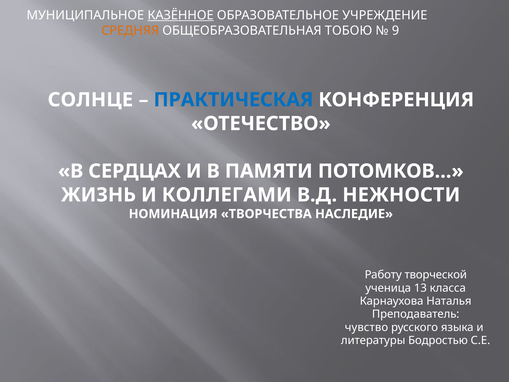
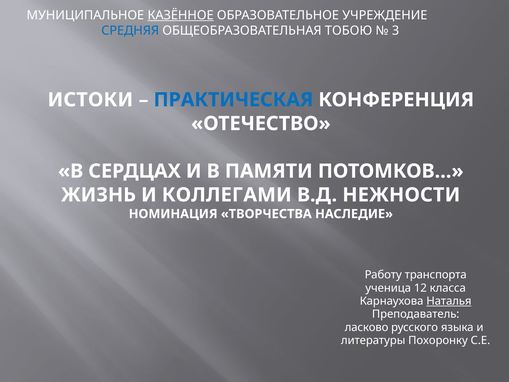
СРЕДНЯЯ colour: orange -> blue
9: 9 -> 3
СОЛНЦЕ: СОЛНЦЕ -> ИСТОКИ
творческой: творческой -> транспорта
13: 13 -> 12
Наталья underline: none -> present
чувство: чувство -> ласково
Бодростью: Бодростью -> Похоронку
